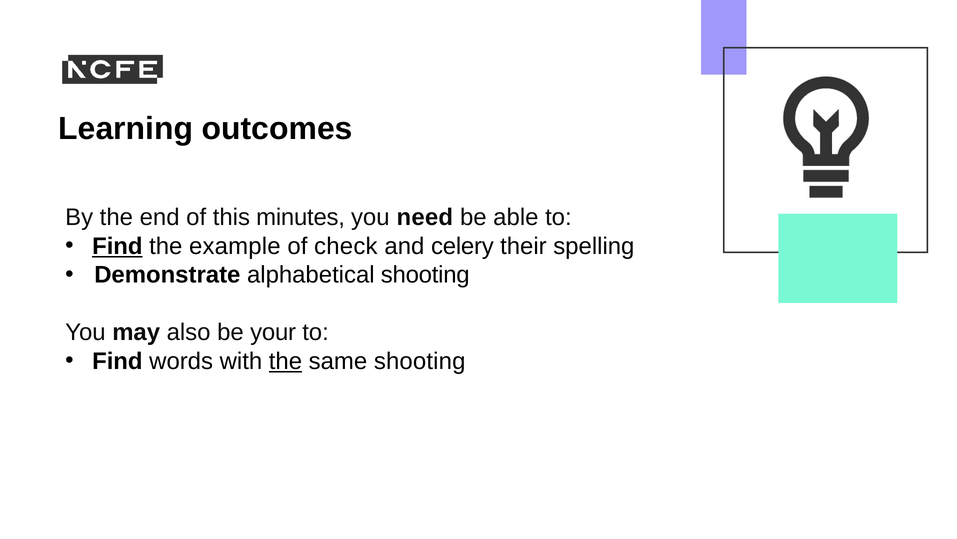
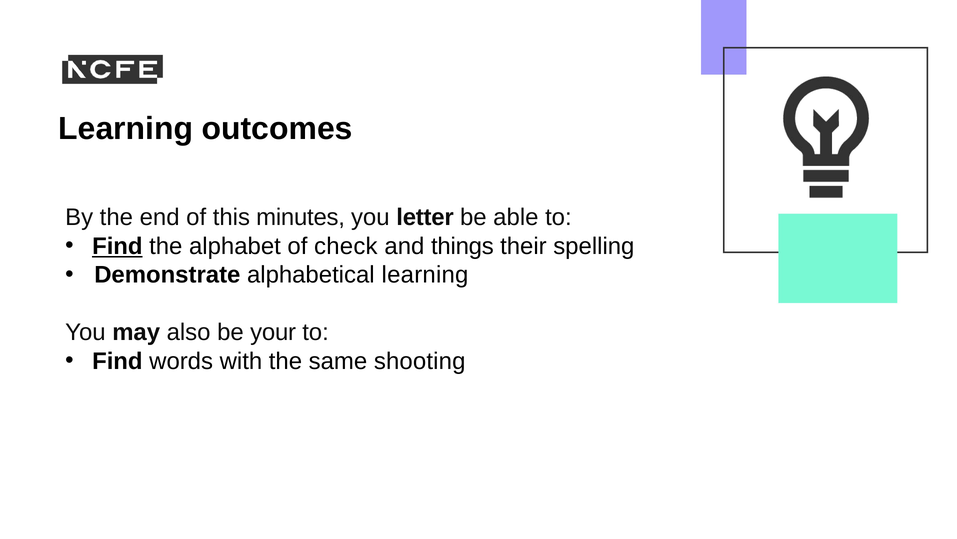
need: need -> letter
example: example -> alphabet
celery: celery -> things
alphabetical shooting: shooting -> learning
the at (285, 361) underline: present -> none
